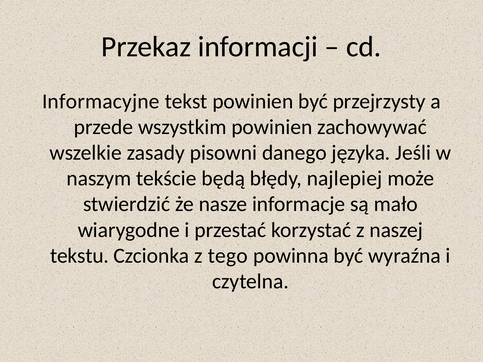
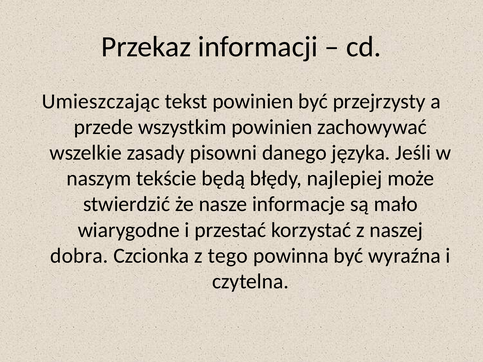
Informacyjne: Informacyjne -> Umieszczając
tekstu: tekstu -> dobra
